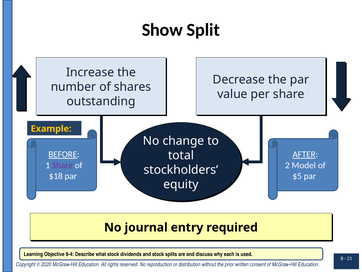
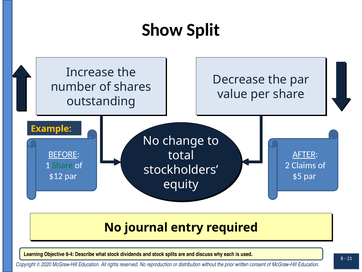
Share at (62, 165) colour: purple -> green
Model: Model -> Claims
$18: $18 -> $12
